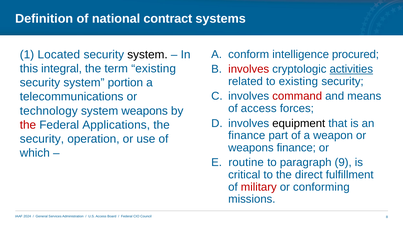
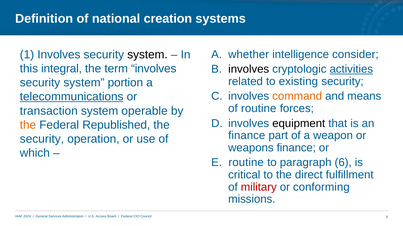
contract: contract -> creation
conform: conform -> whether
procured: procured -> consider
1 Located: Located -> Involves
term existing: existing -> involves
involves at (249, 69) colour: red -> black
command colour: red -> orange
telecommunications underline: none -> present
of access: access -> routine
technology: technology -> transaction
system weapons: weapons -> operable
the at (28, 125) colour: red -> orange
Applications: Applications -> Republished
9: 9 -> 6
